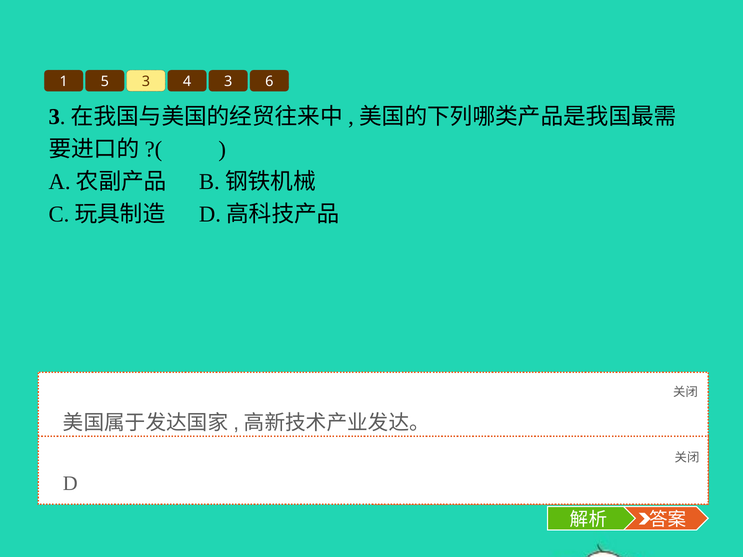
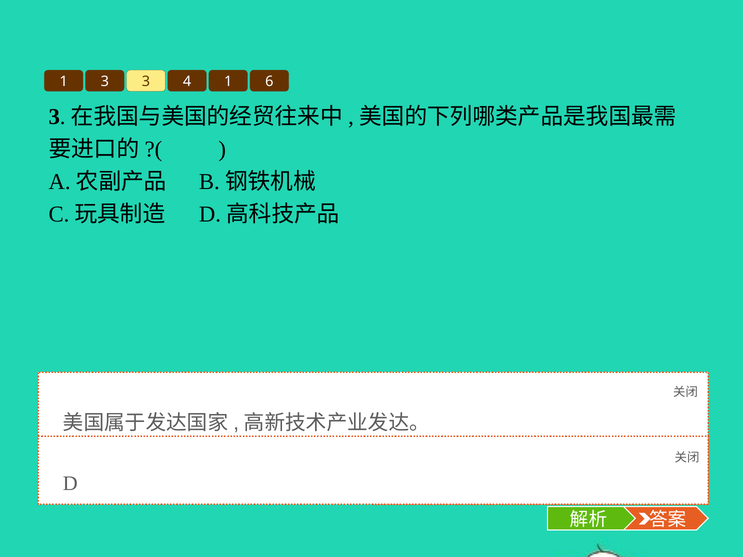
1 5: 5 -> 3
4 3: 3 -> 1
